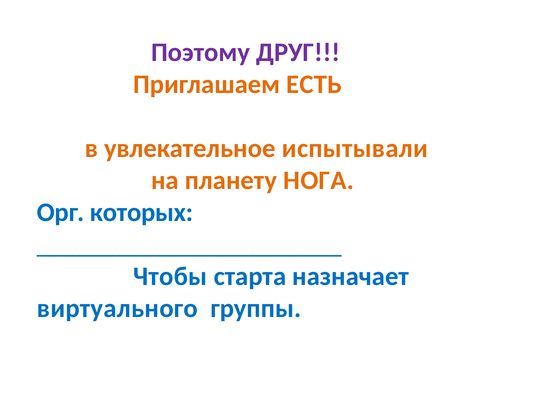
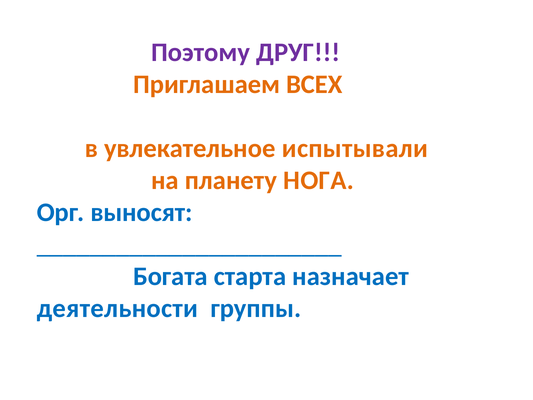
ЕСТЬ: ЕСТЬ -> ВСЕХ
которых: которых -> выносят
Чтобы: Чтобы -> Богата
виртуального: виртуального -> деятельности
